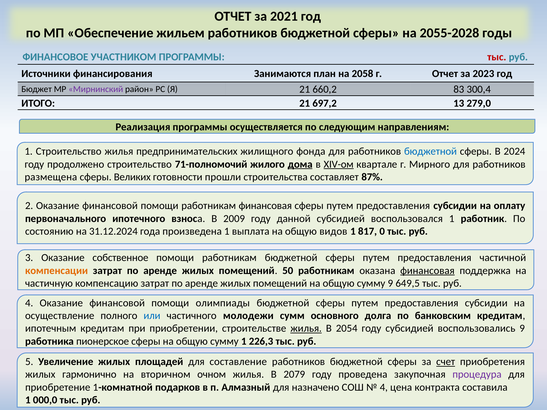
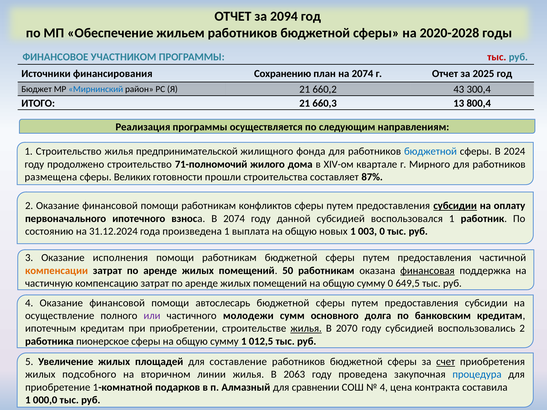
2021: 2021 -> 2094
2055-2028: 2055-2028 -> 2020-2028
Занимаются: Занимаются -> Сохранению
на 2058: 2058 -> 2074
2023: 2023 -> 2025
Мирнинский colour: purple -> blue
83: 83 -> 43
697,2: 697,2 -> 660,3
279,0: 279,0 -> 800,4
предпринимательских: предпринимательских -> предпринимательской
дома underline: present -> none
XIV-ом underline: present -> none
работникам финансовая: финансовая -> конфликтов
субсидии at (455, 206) underline: none -> present
В 2009: 2009 -> 2074
видов: видов -> новых
817: 817 -> 003
собственное: собственное -> исполнения
сумму 9: 9 -> 0
олимпиады: олимпиады -> автослесарь
или colour: blue -> purple
2054: 2054 -> 2070
воспользовались 9: 9 -> 2
226,3: 226,3 -> 012,5
гармонично: гармонично -> подсобного
очном: очном -> линии
2079: 2079 -> 2063
процедура colour: purple -> blue
назначено: назначено -> сравнении
